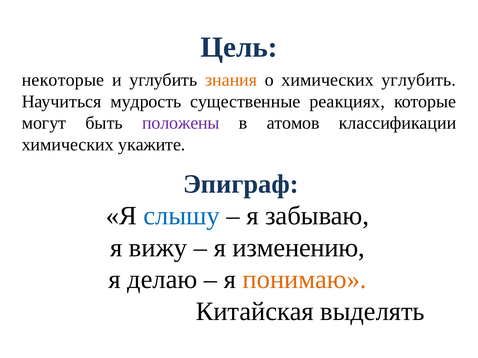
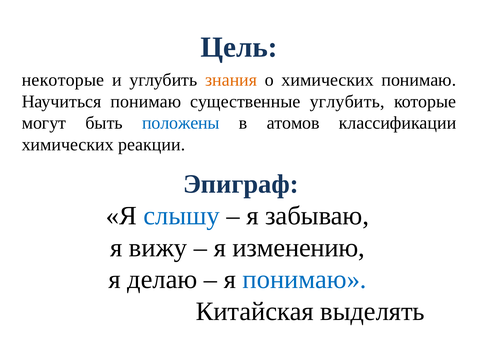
химических углубить: углубить -> понимаю
Научиться мудрость: мудрость -> понимаю
существенные реакциях: реакциях -> углубить
положены colour: purple -> blue
укажите: укажите -> реакции
понимаю at (305, 280) colour: orange -> blue
